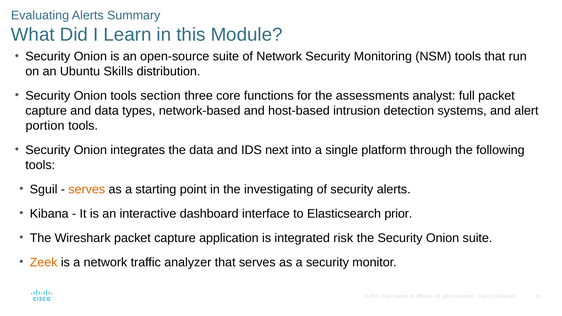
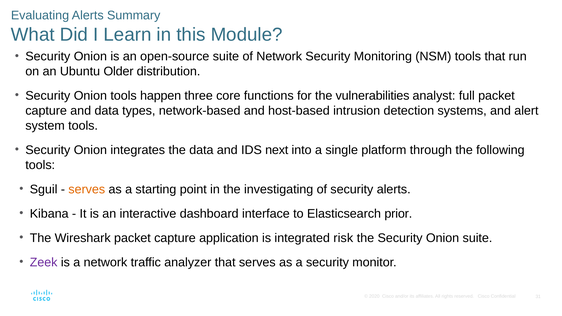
Skills: Skills -> Older
section: section -> happen
assessments: assessments -> vulnerabilities
portion: portion -> system
Zeek colour: orange -> purple
